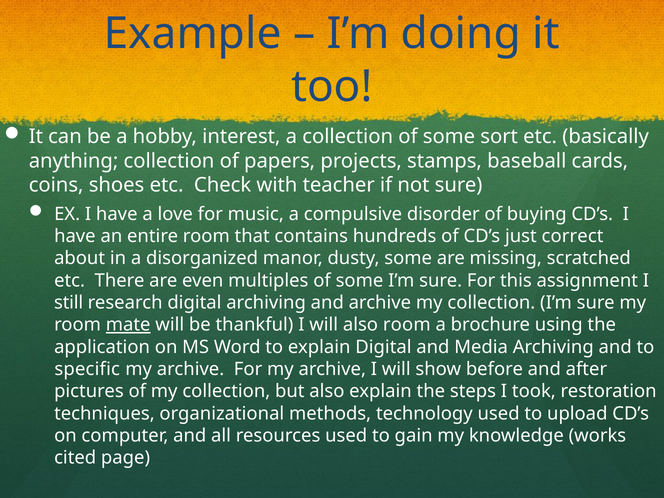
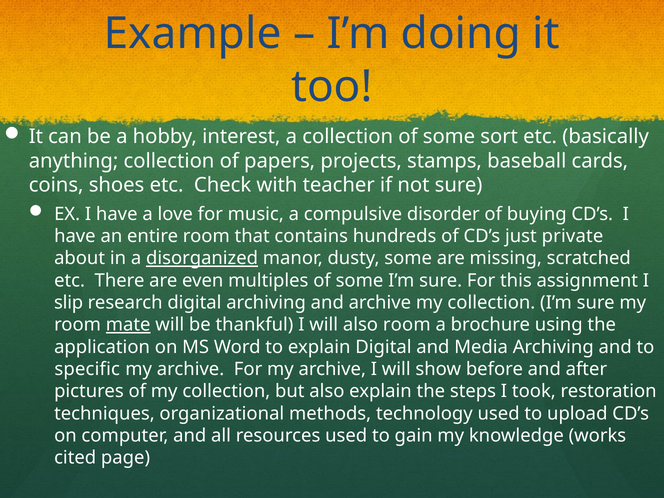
correct: correct -> private
disorganized underline: none -> present
still: still -> slip
